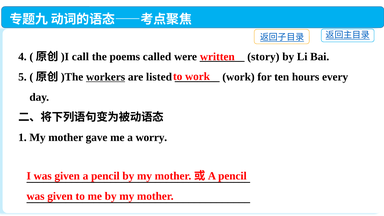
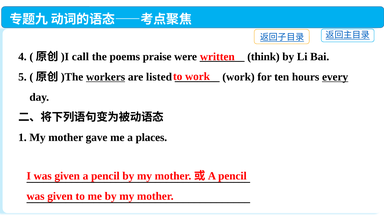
called: called -> praise
story: story -> think
every underline: none -> present
worry: worry -> places
